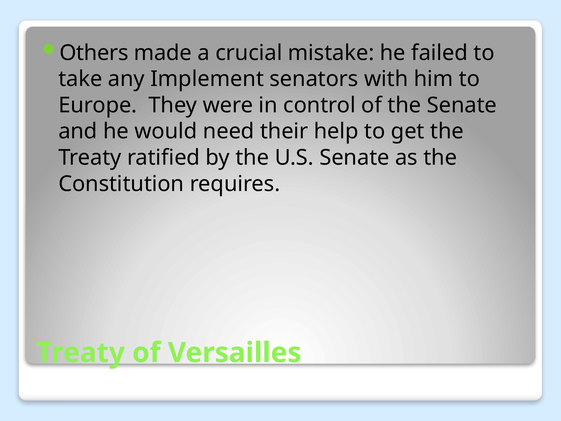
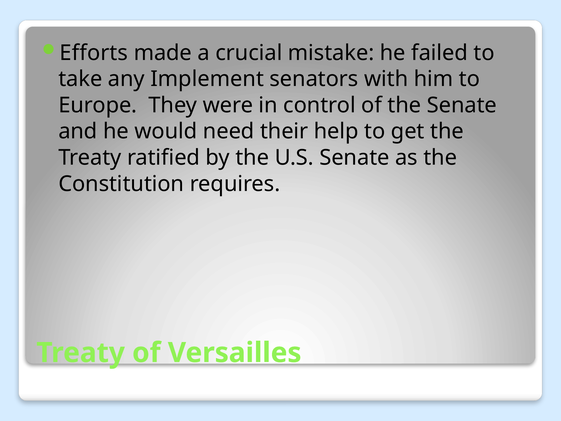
Others: Others -> Efforts
